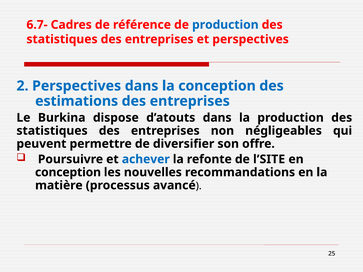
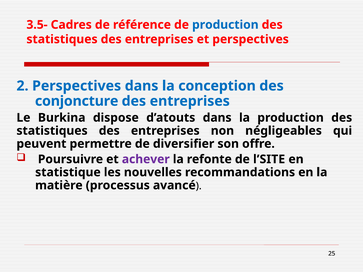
6.7-: 6.7- -> 3.5-
estimations: estimations -> conjoncture
achever colour: blue -> purple
conception at (68, 172): conception -> statistique
